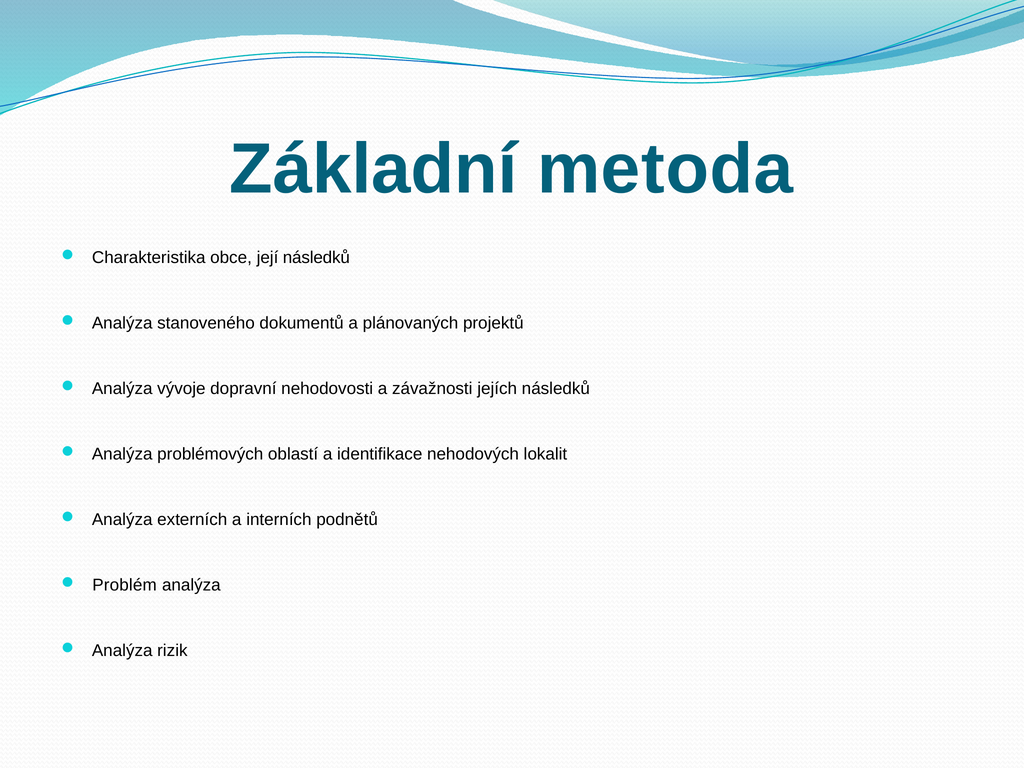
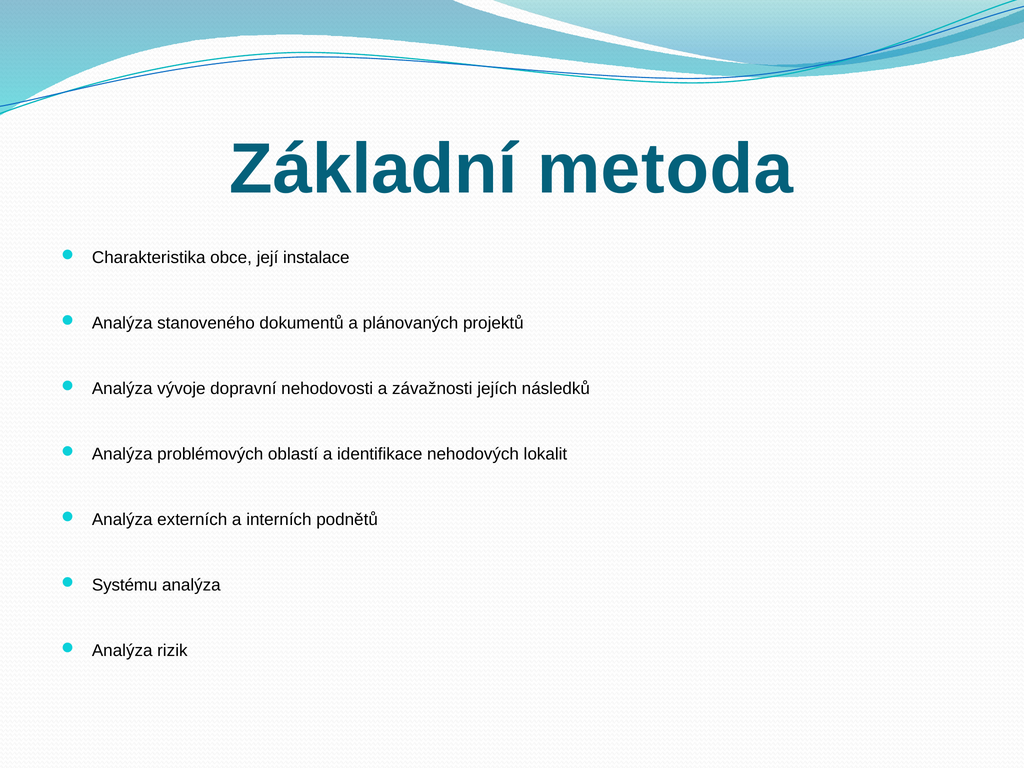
její následků: následků -> instalace
Problém: Problém -> Systému
